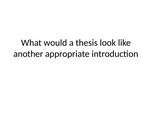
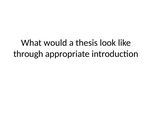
another: another -> through
